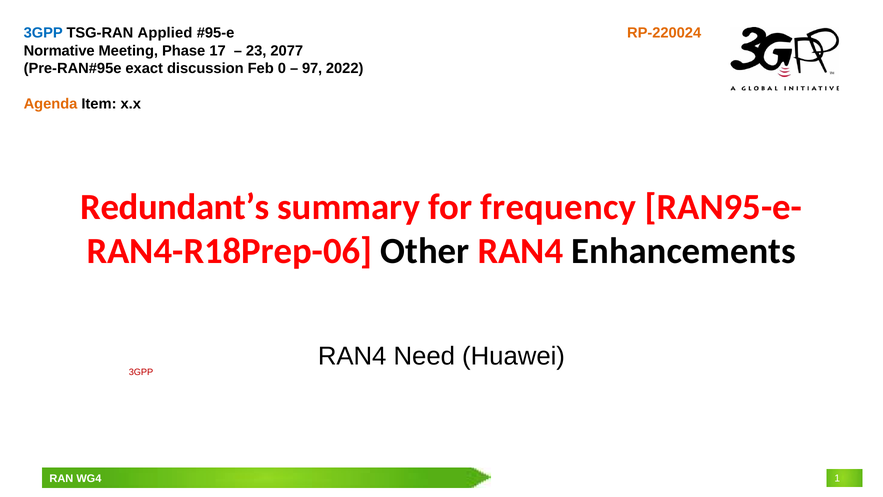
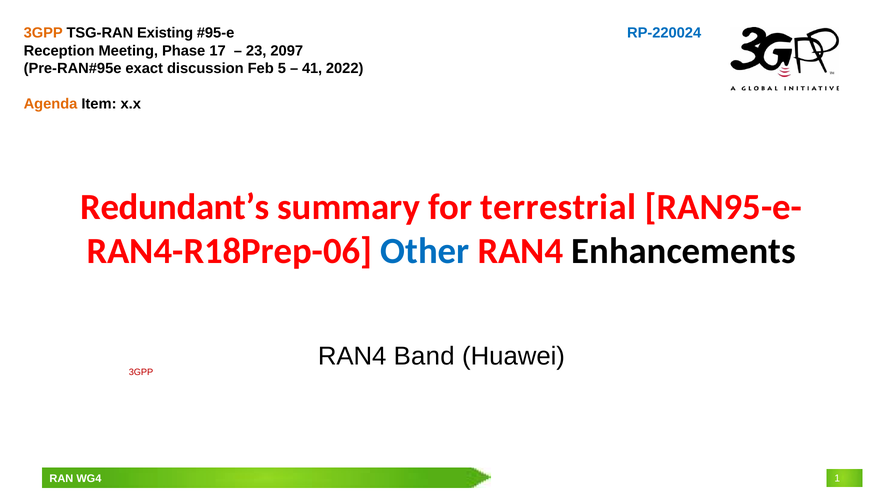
3GPP at (43, 33) colour: blue -> orange
Applied: Applied -> Existing
RP-220024 colour: orange -> blue
Normative: Normative -> Reception
2077: 2077 -> 2097
0: 0 -> 5
97: 97 -> 41
frequency: frequency -> terrestrial
Other colour: black -> blue
Need: Need -> Band
